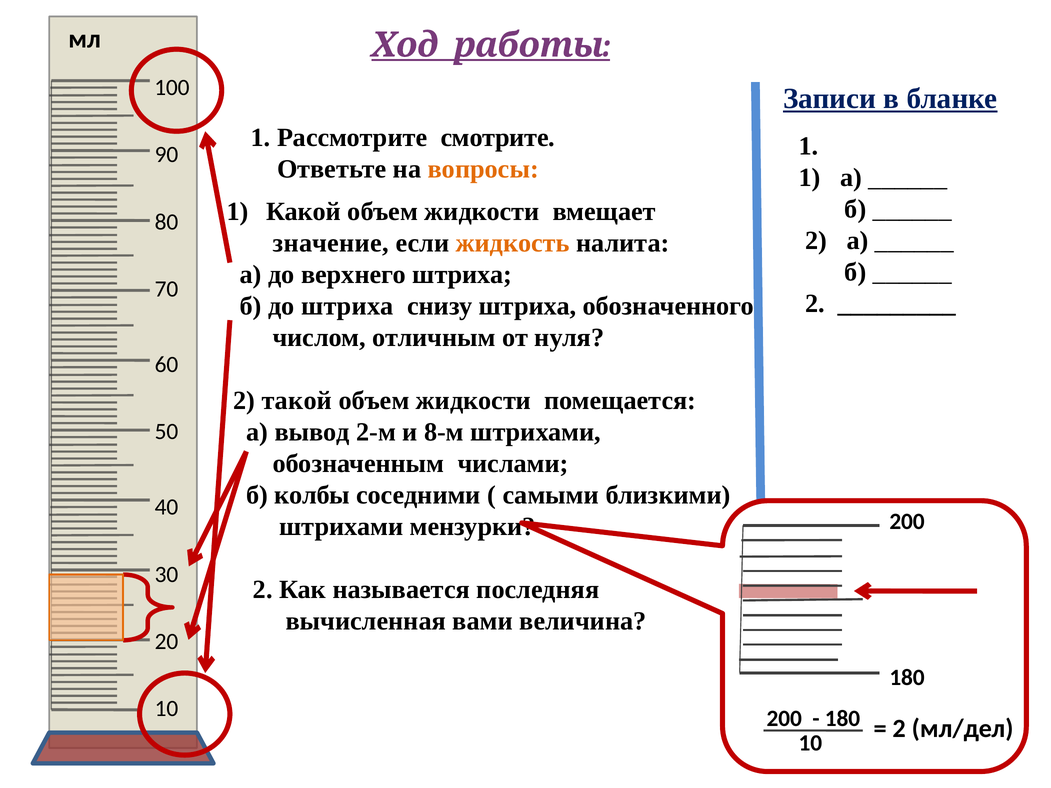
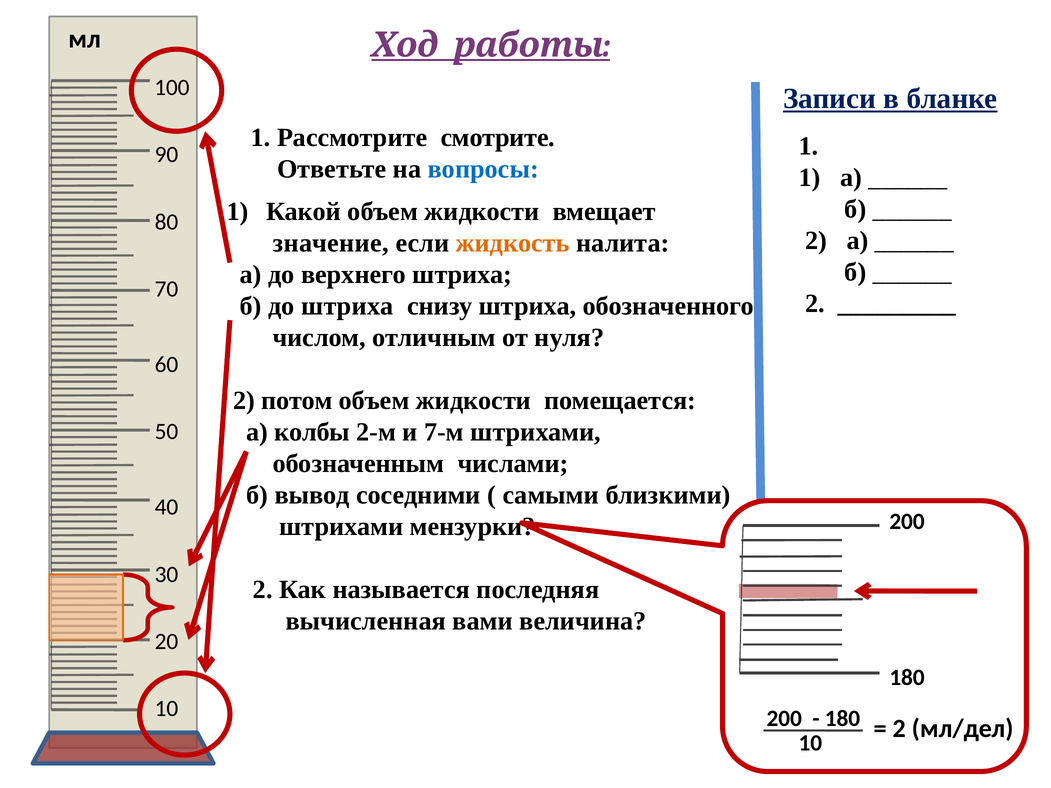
вопросы colour: orange -> blue
такой: такой -> потом
вывод: вывод -> колбы
8-м: 8-м -> 7-м
колбы: колбы -> вывод
